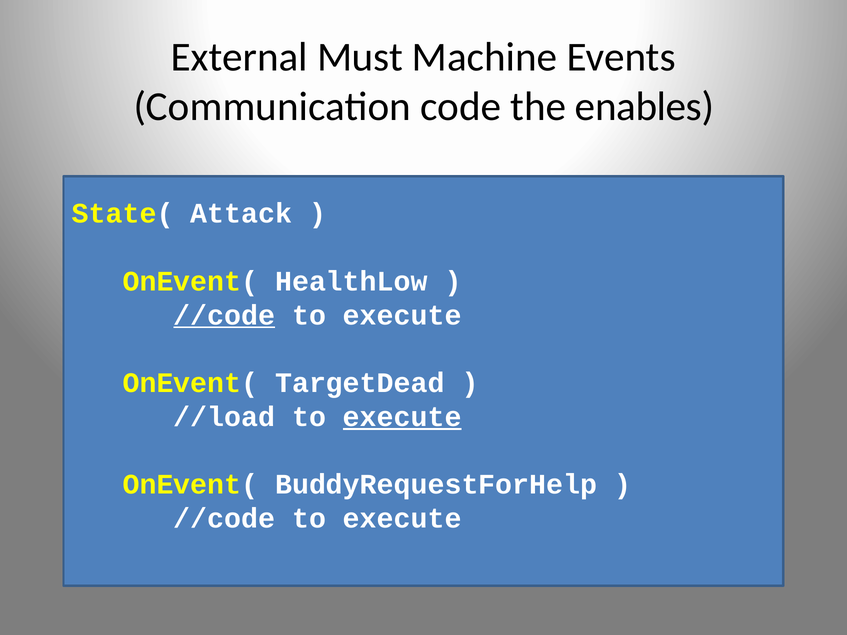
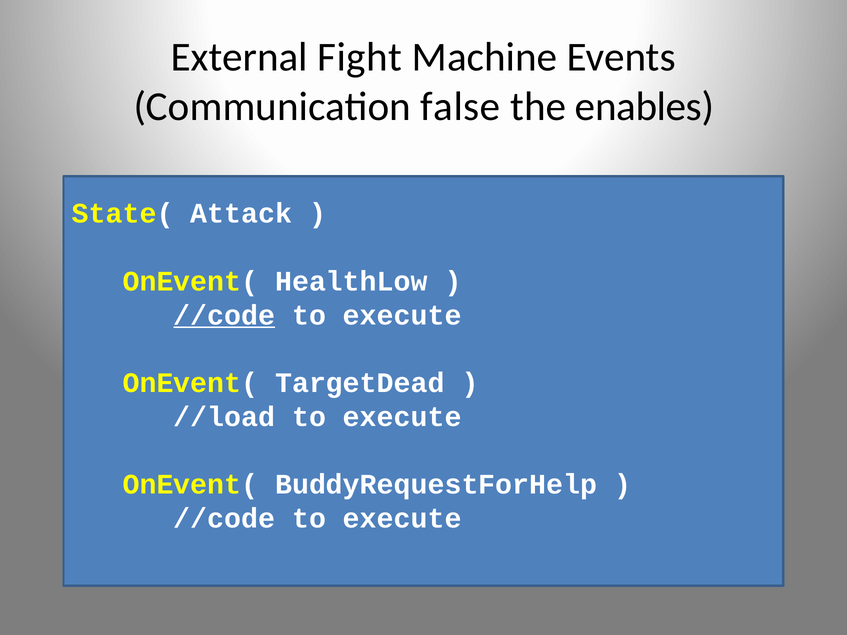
Must: Must -> Fight
code: code -> false
execute at (402, 417) underline: present -> none
